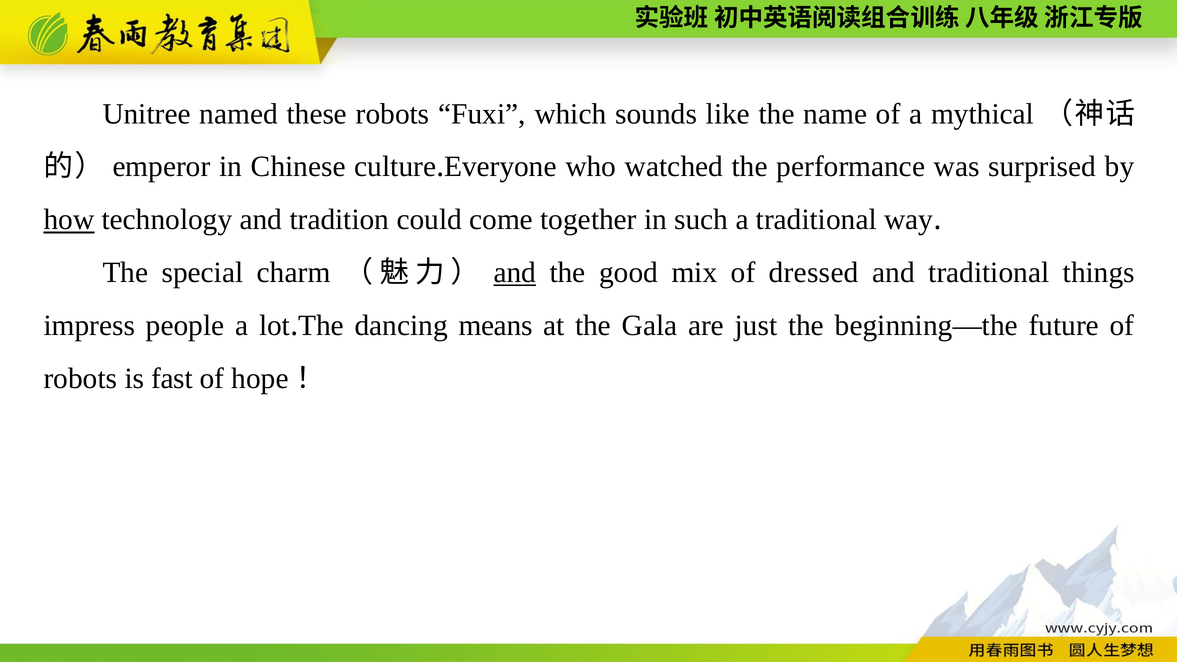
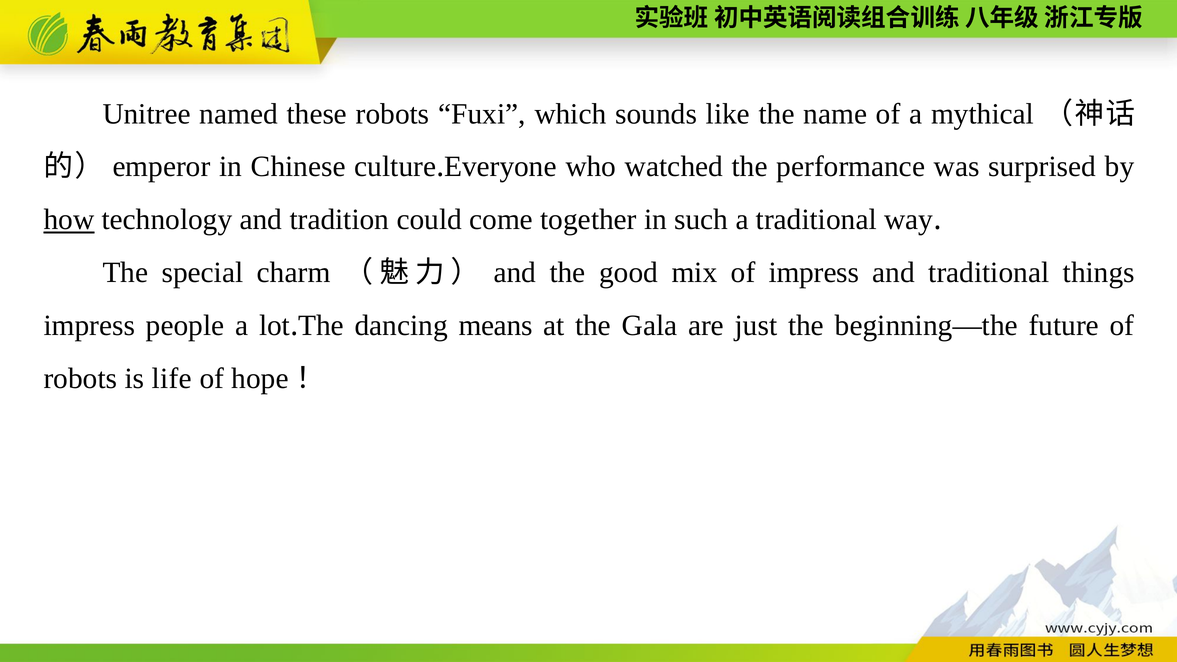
and at (515, 273) underline: present -> none
of dressed: dressed -> impress
fast: fast -> life
